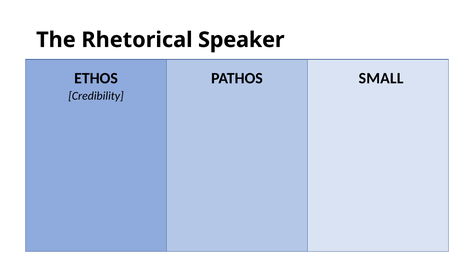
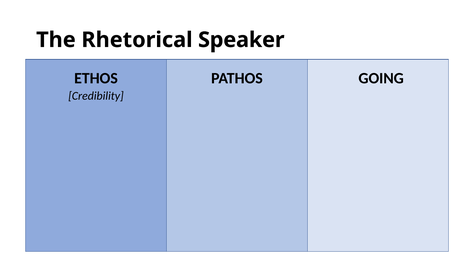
SMALL: SMALL -> GOING
